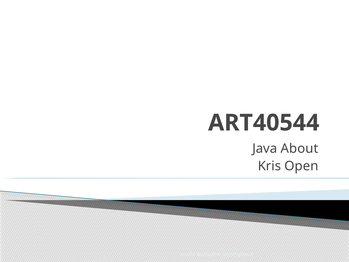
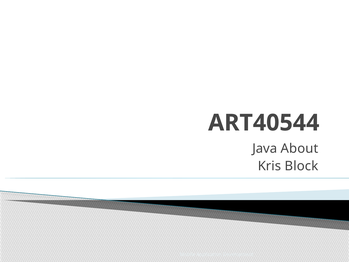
Open: Open -> Block
